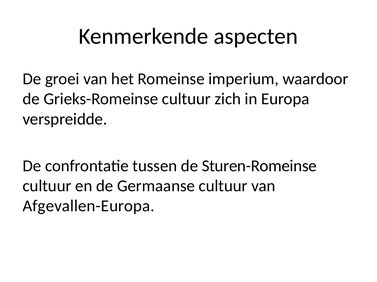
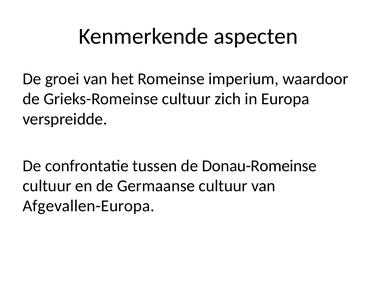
Sturen-Romeinse: Sturen-Romeinse -> Donau-Romeinse
